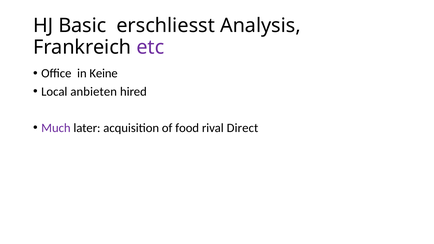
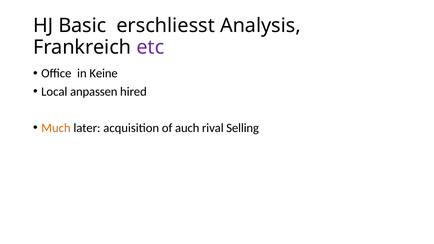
anbieten: anbieten -> anpassen
Much colour: purple -> orange
food: food -> auch
Direct: Direct -> Selling
